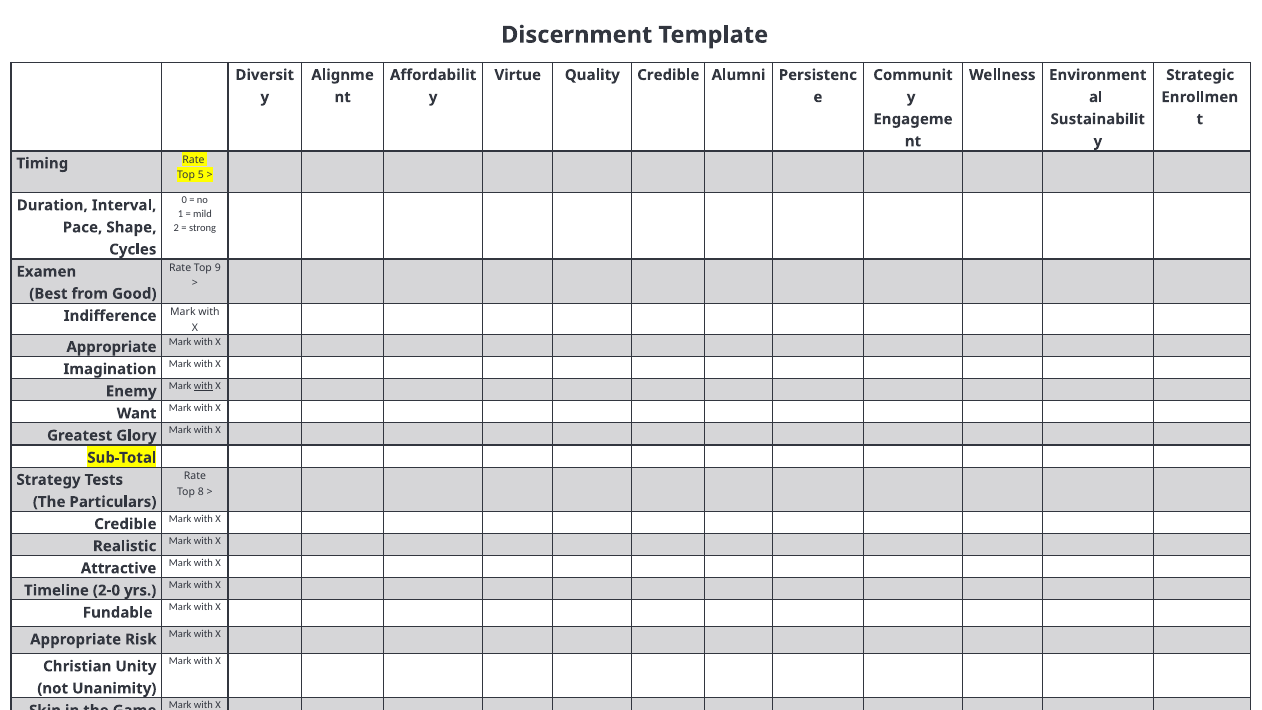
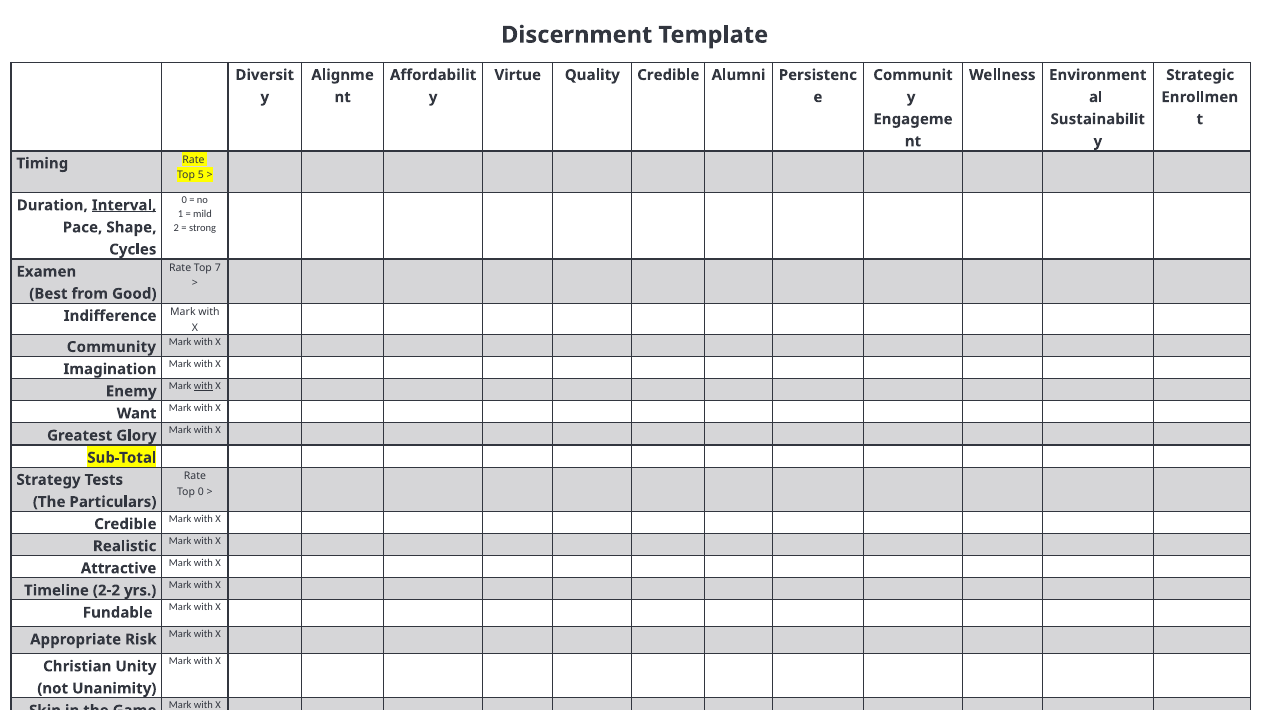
Interval underline: none -> present
9: 9 -> 7
Appropriate at (111, 347): Appropriate -> Community
Top 8: 8 -> 0
2-0: 2-0 -> 2-2
